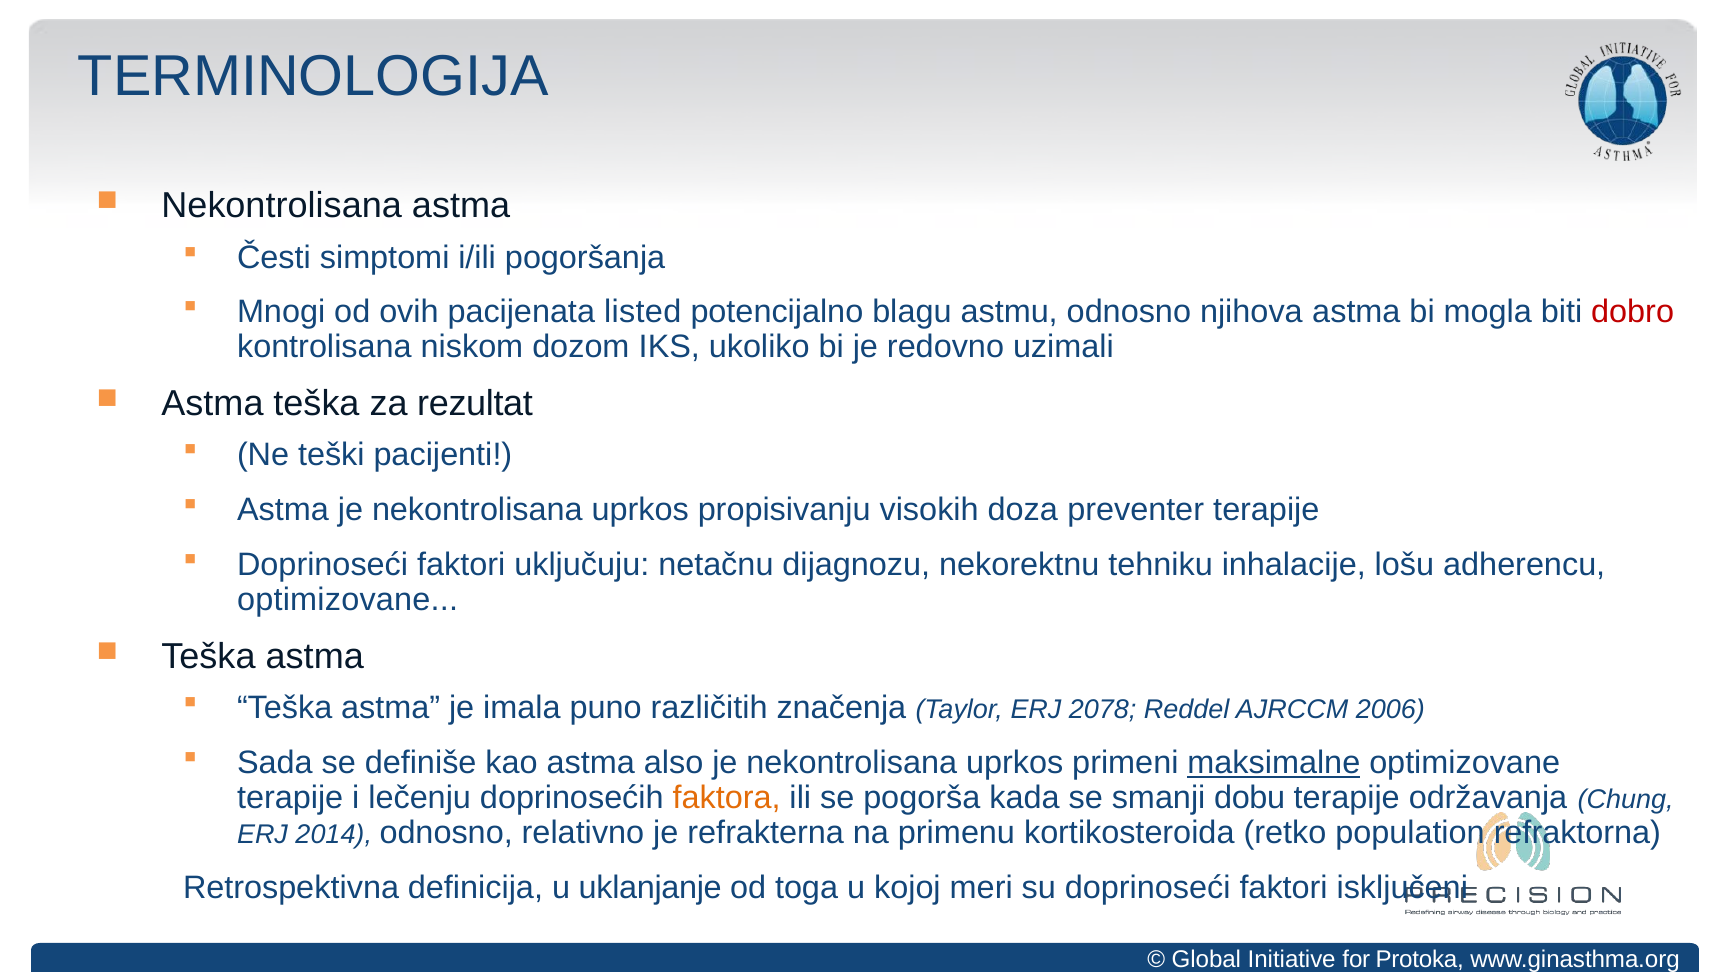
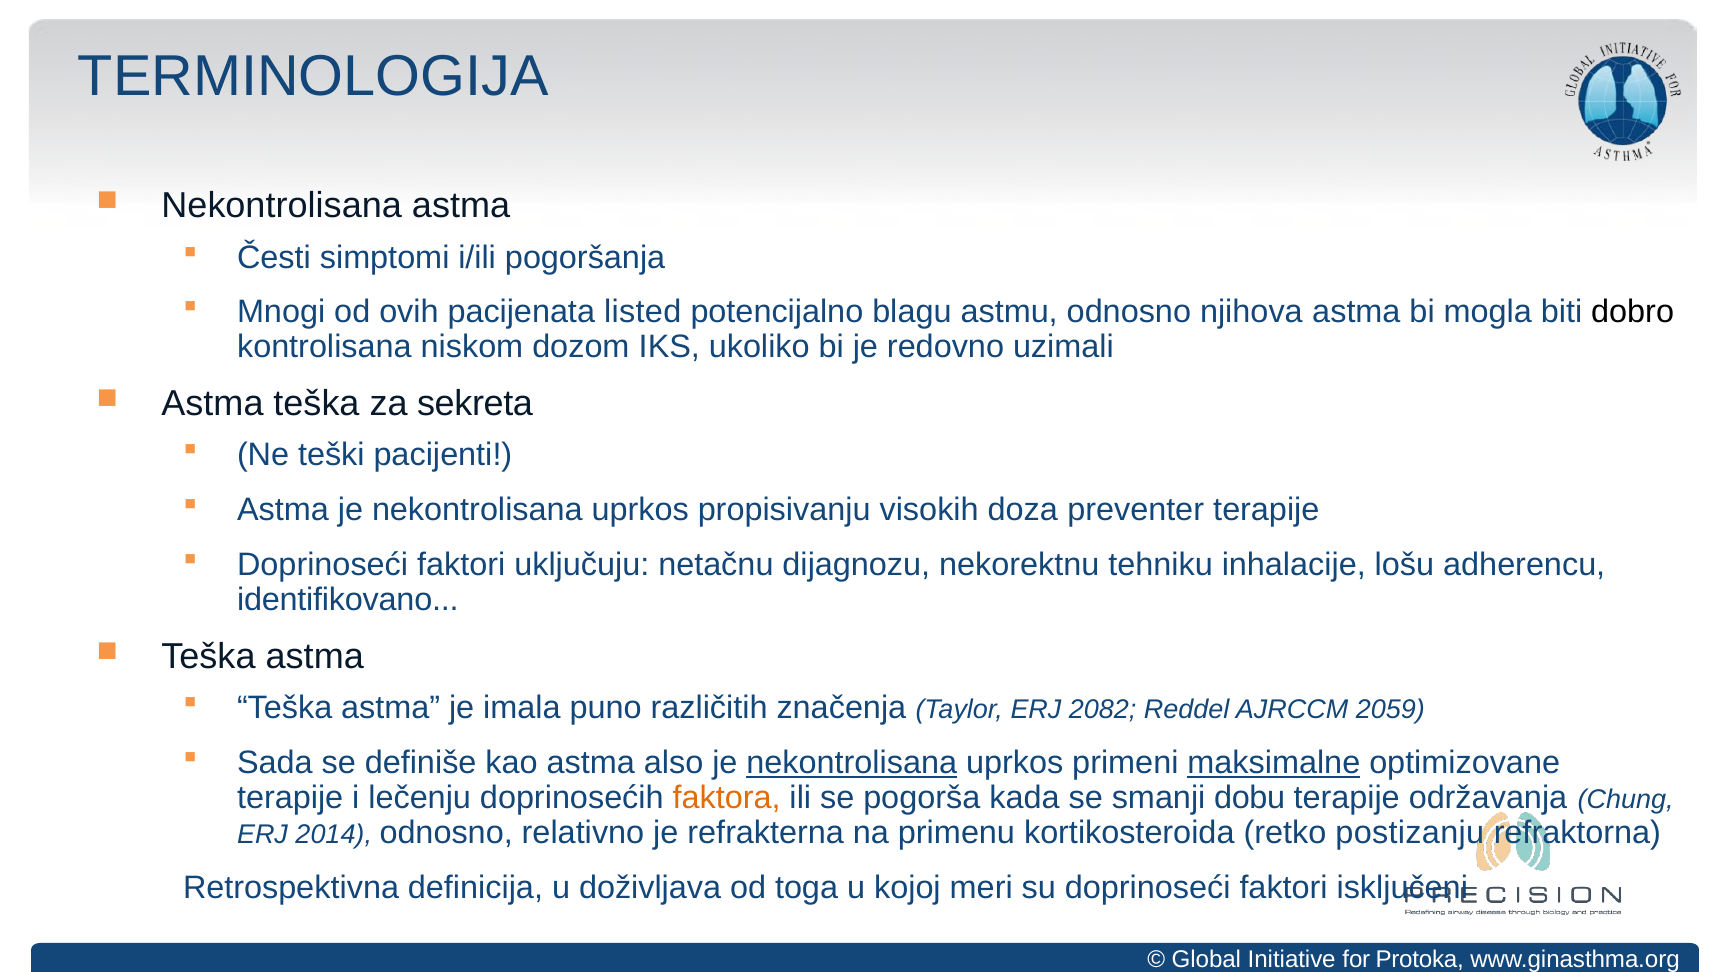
dobro colour: red -> black
rezultat: rezultat -> sekreta
optimizovane at (348, 600): optimizovane -> identifikovano
2078: 2078 -> 2082
2006: 2006 -> 2059
nekontrolisana at (852, 763) underline: none -> present
population: population -> postizanju
uklanjanje: uklanjanje -> doživljava
